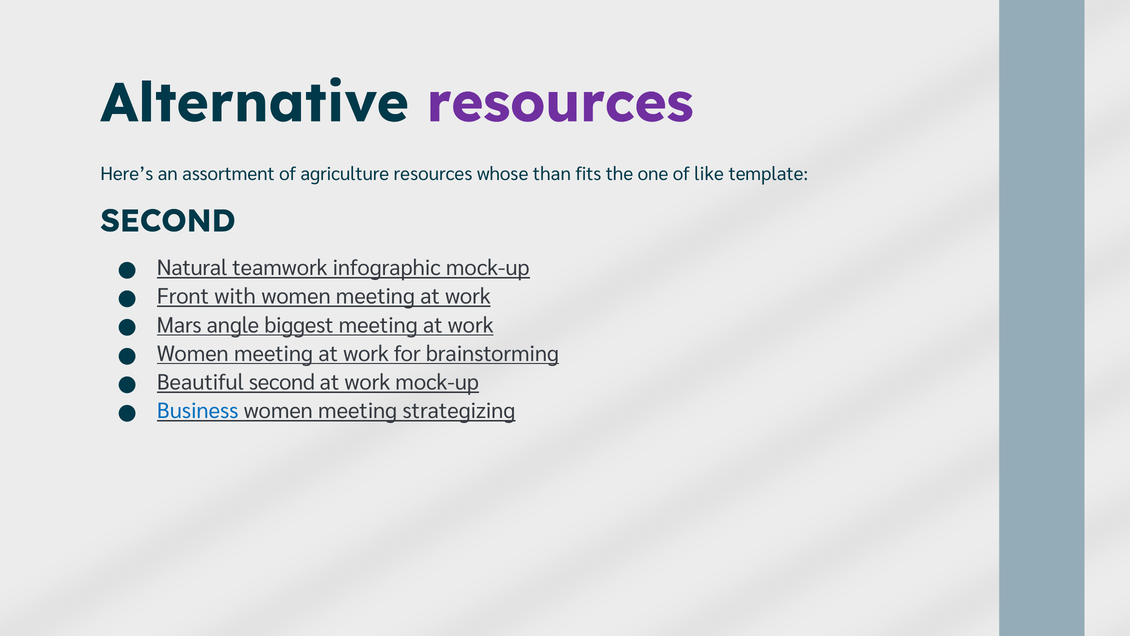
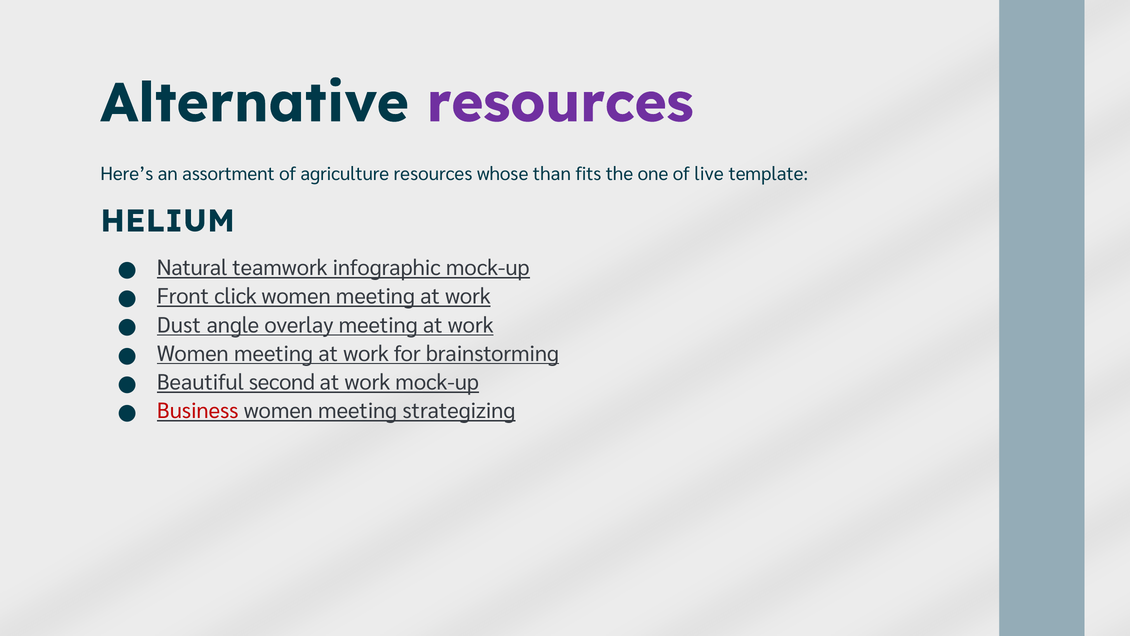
like: like -> live
SECOND at (168, 221): SECOND -> HELIUM
with: with -> click
Mars: Mars -> Dust
biggest: biggest -> overlay
Business colour: blue -> red
